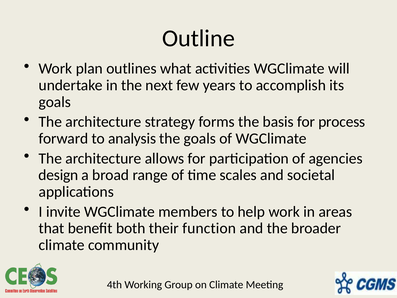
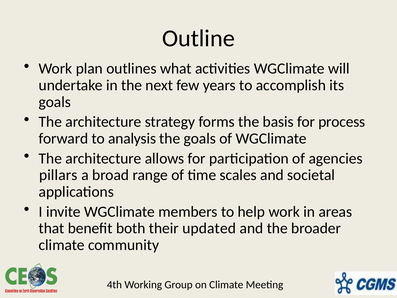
design: design -> pillars
function: function -> updated
